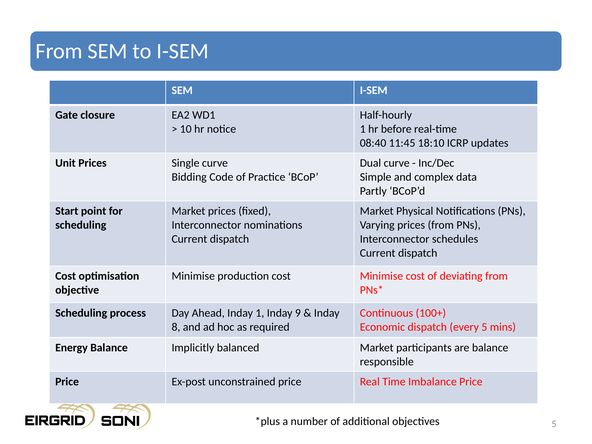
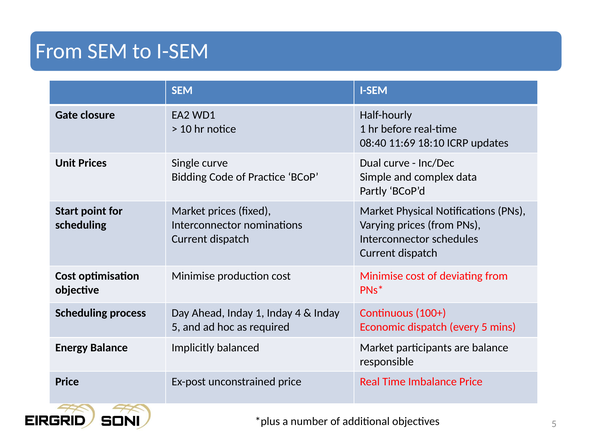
11:45: 11:45 -> 11:69
9: 9 -> 4
8 at (176, 327): 8 -> 5
